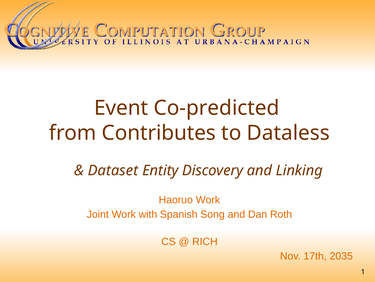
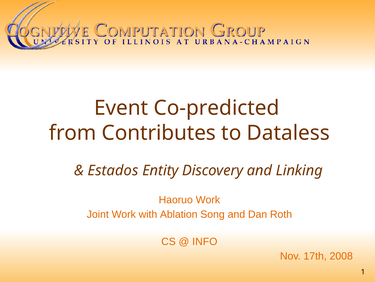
Dataset: Dataset -> Estados
Spanish: Spanish -> Ablation
RICH: RICH -> INFO
2035: 2035 -> 2008
